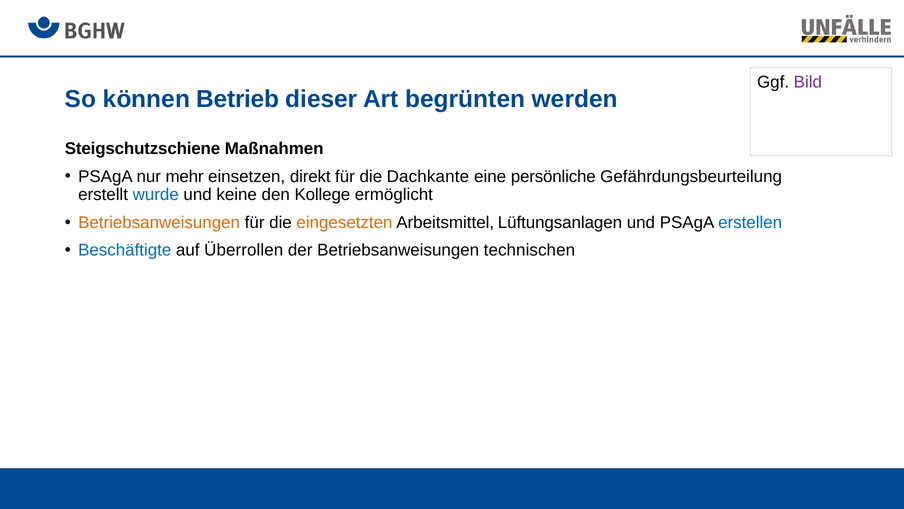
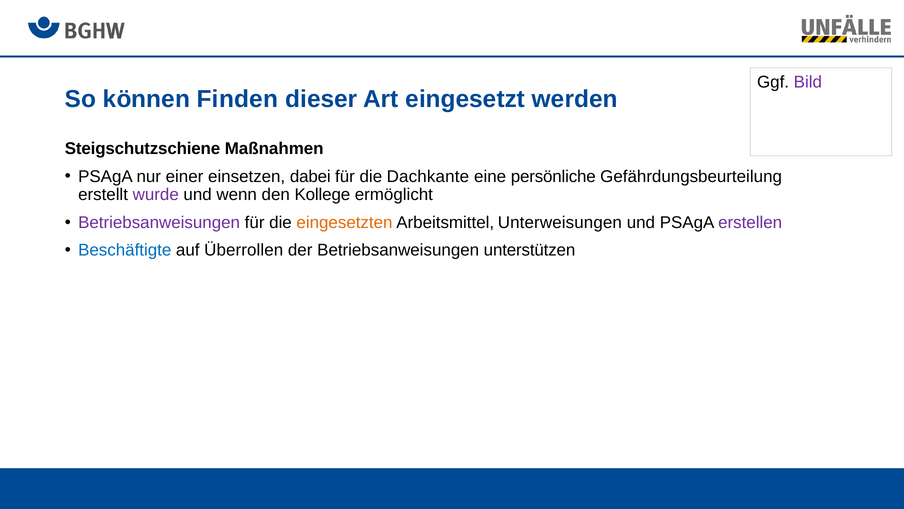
Betrieb: Betrieb -> Finden
begrünten: begrünten -> eingesetzt
mehr: mehr -> einer
direkt: direkt -> dabei
wurde colour: blue -> purple
keine: keine -> wenn
Betriebsanweisungen at (159, 222) colour: orange -> purple
Lüftungsanlagen: Lüftungsanlagen -> Unterweisungen
erstellen colour: blue -> purple
technischen: technischen -> unterstützen
